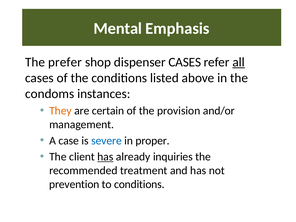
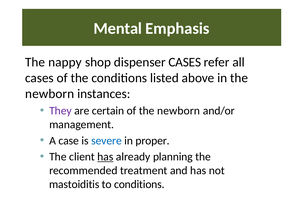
prefer: prefer -> nappy
all underline: present -> none
condoms at (50, 94): condoms -> newborn
They colour: orange -> purple
of the provision: provision -> newborn
inquiries: inquiries -> planning
prevention: prevention -> mastoiditis
